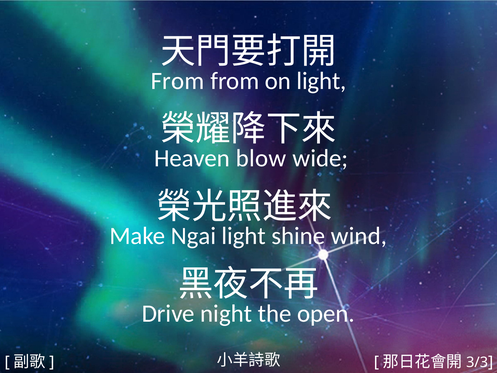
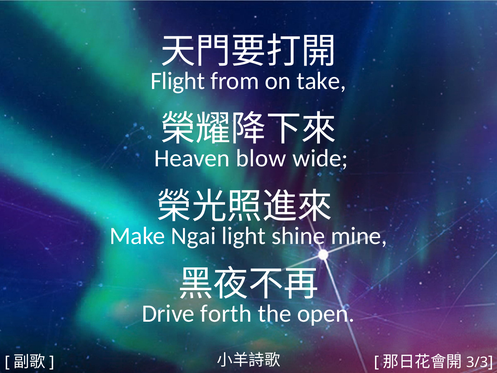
From at (178, 81): From -> Flight
on light: light -> take
wind: wind -> mine
night: night -> forth
